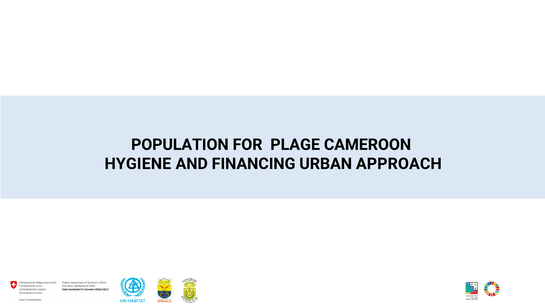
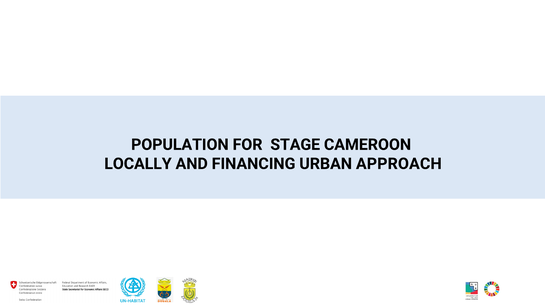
PLAGE: PLAGE -> STAGE
HYGIENE: HYGIENE -> LOCALLY
